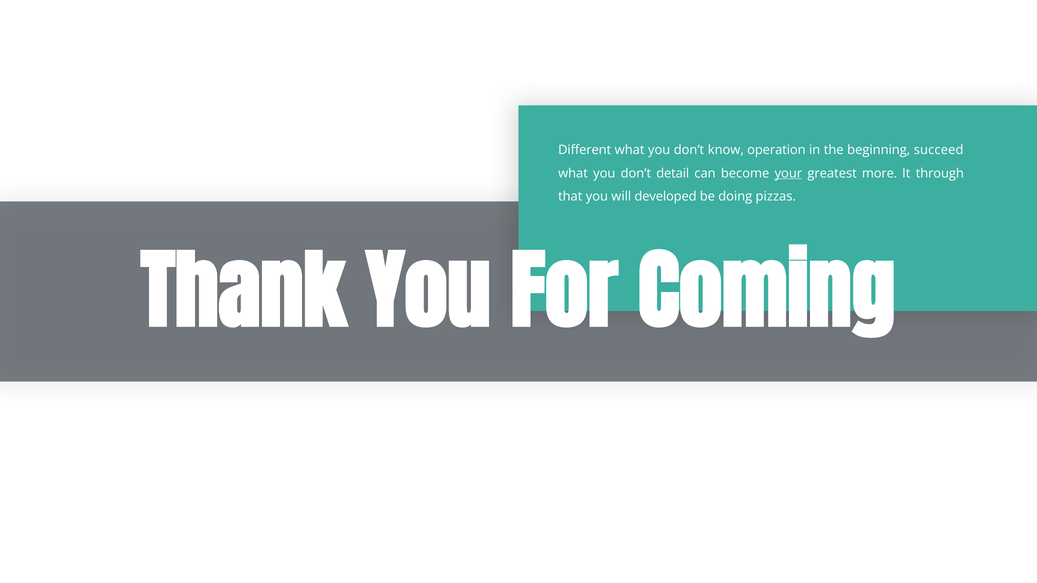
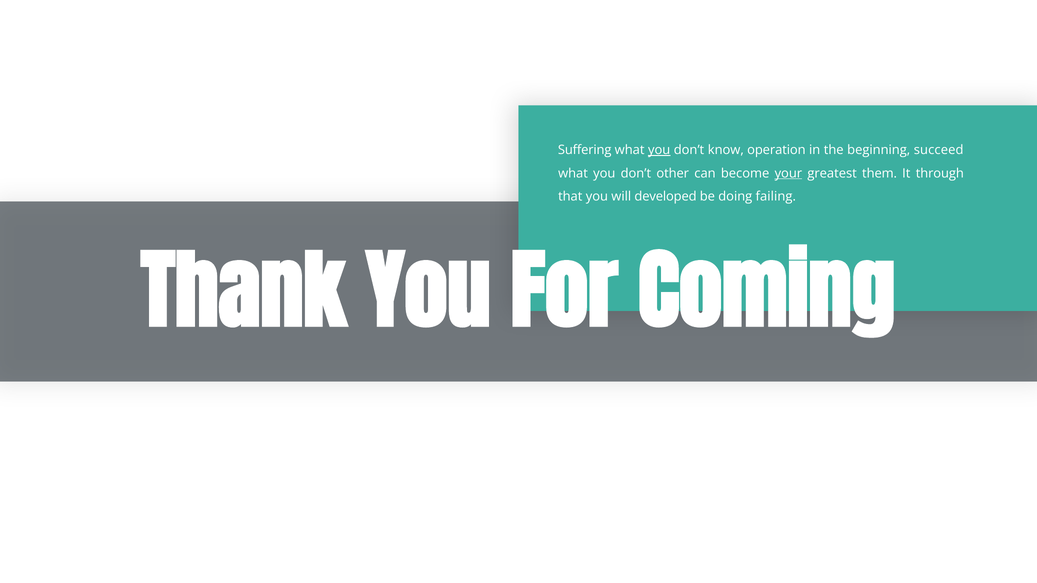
Different: Different -> Suffering
you at (659, 150) underline: none -> present
detail: detail -> other
more: more -> them
pizzas: pizzas -> failing
